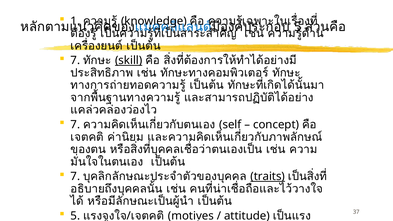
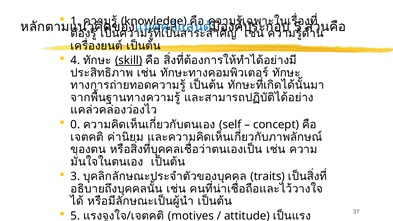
7 at (75, 60): 7 -> 4
7 at (75, 125): 7 -> 0
7 at (75, 176): 7 -> 3
traits underline: present -> none
